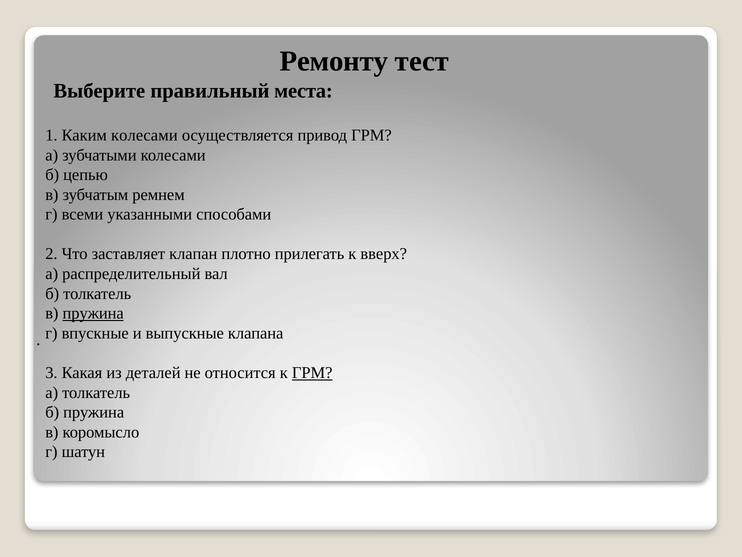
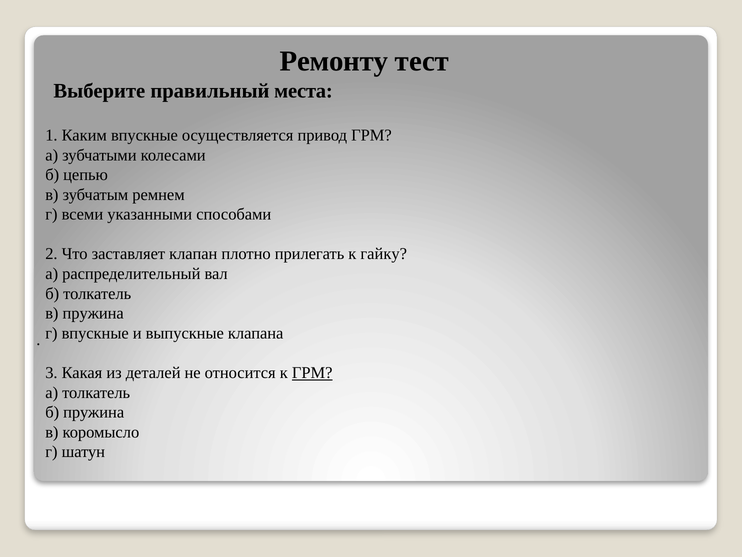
Каким колесами: колесами -> впускные
вверх: вверх -> гайку
пружина at (93, 313) underline: present -> none
